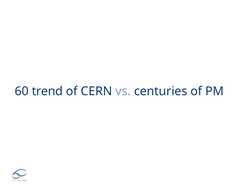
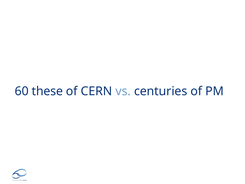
trend: trend -> these
